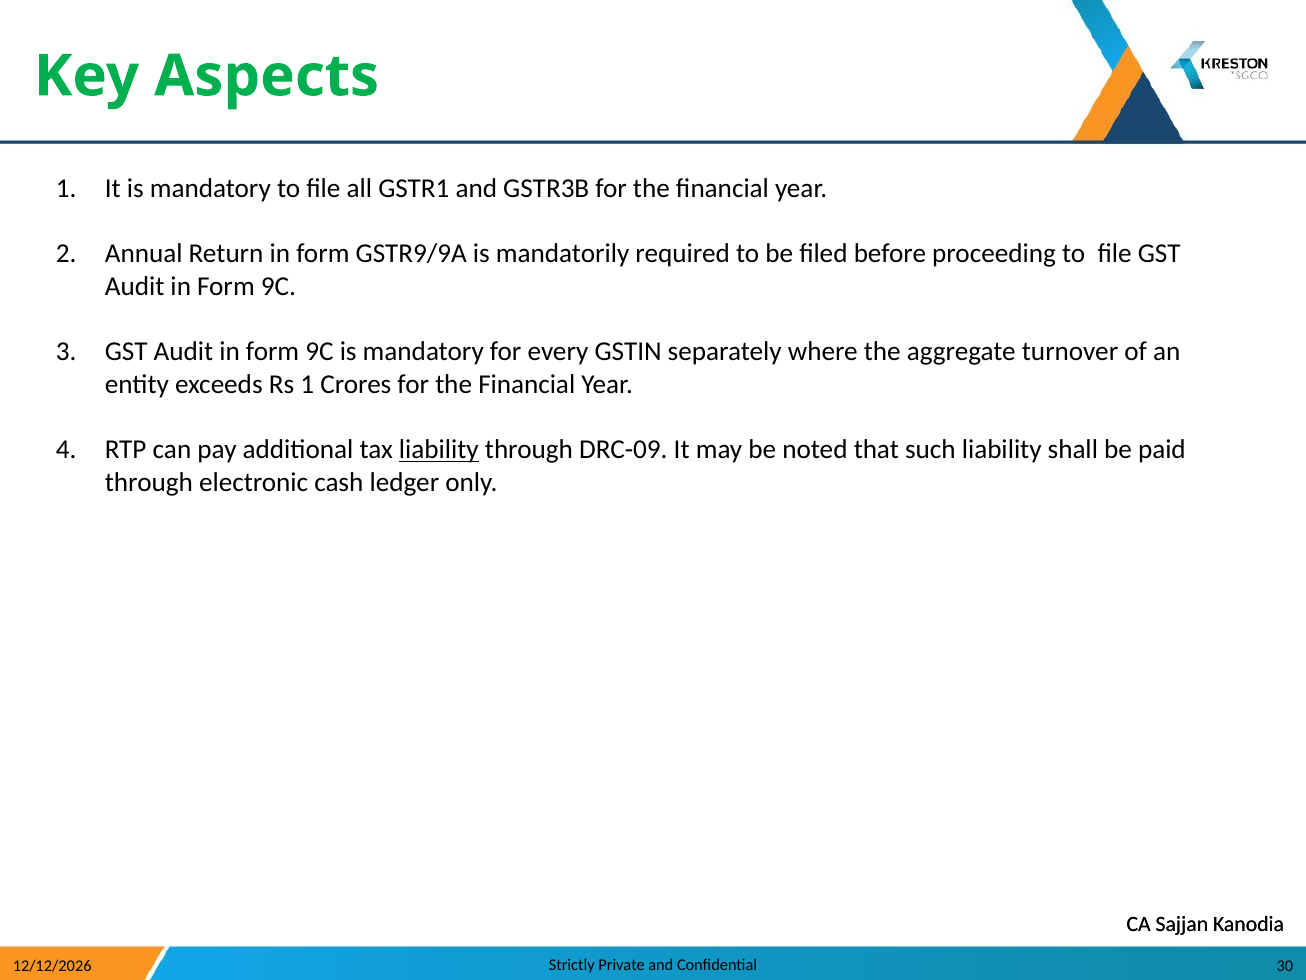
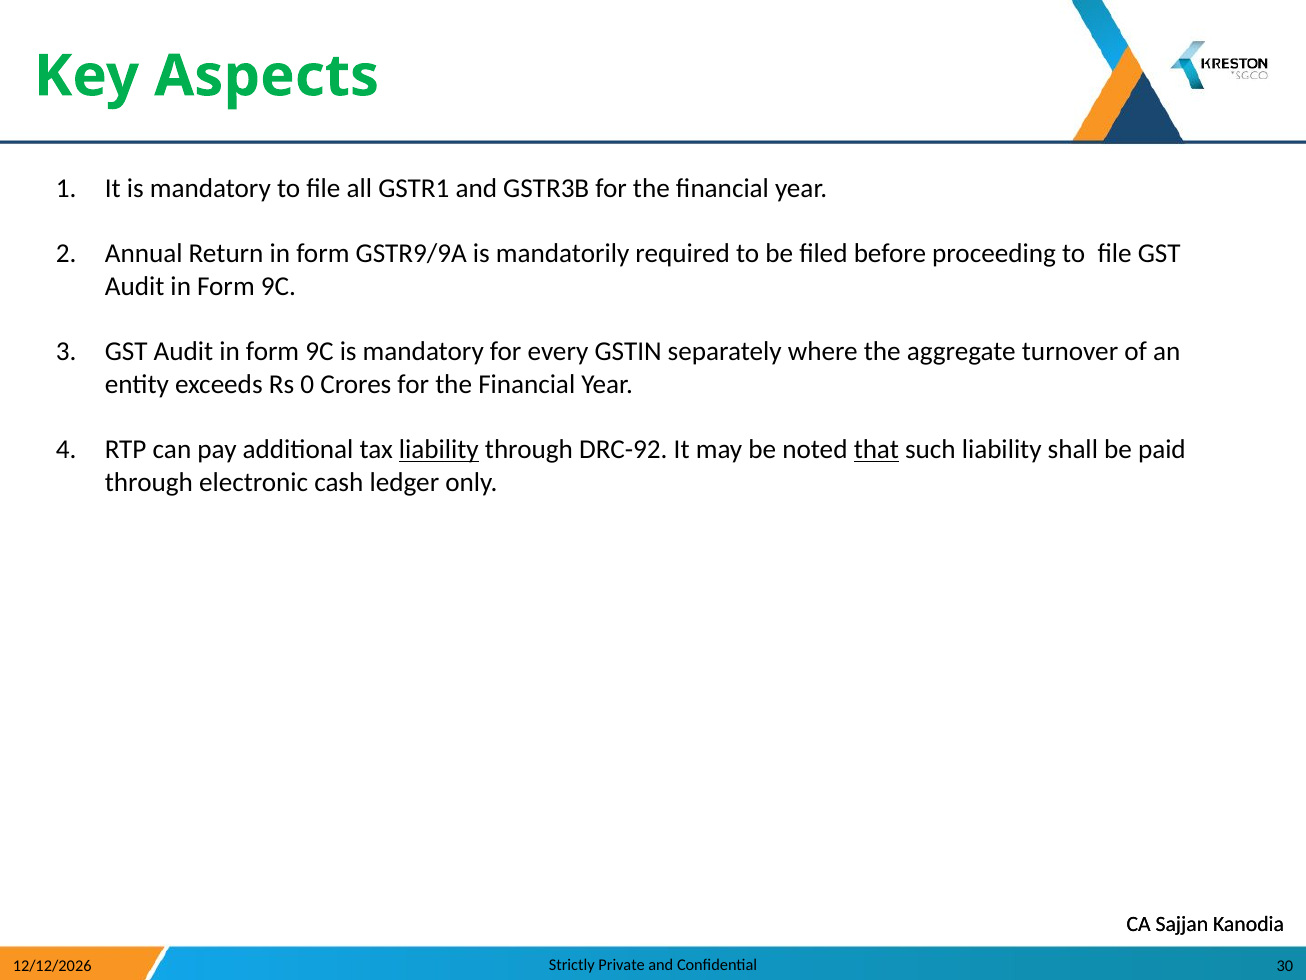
Rs 1: 1 -> 0
DRC-09: DRC-09 -> DRC-92
that underline: none -> present
